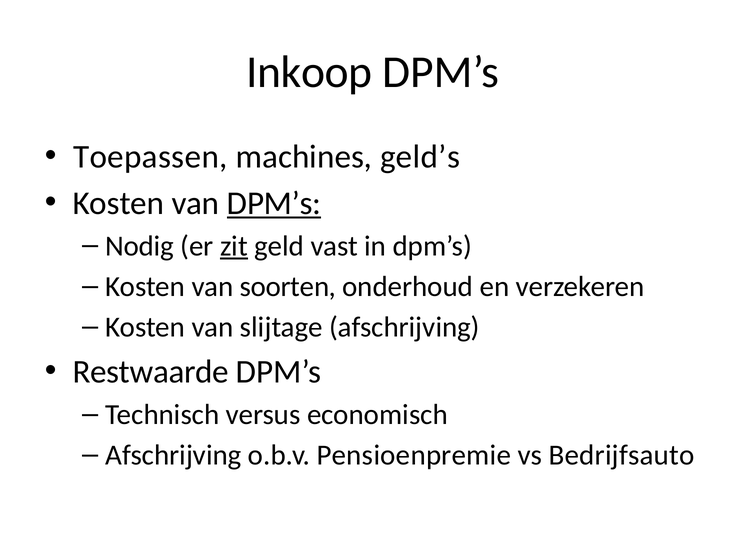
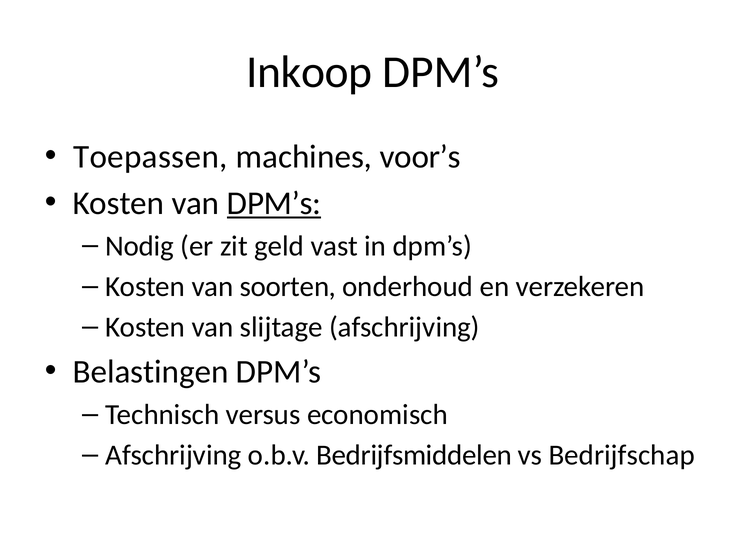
geld’s: geld’s -> voor’s
zit underline: present -> none
Restwaarde: Restwaarde -> Belastingen
Pensioenpremie: Pensioenpremie -> Bedrijfsmiddelen
Bedrijfsauto: Bedrijfsauto -> Bedrijfschap
